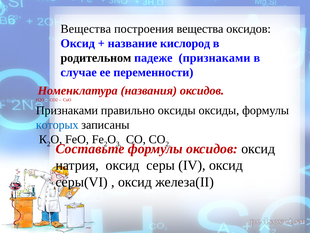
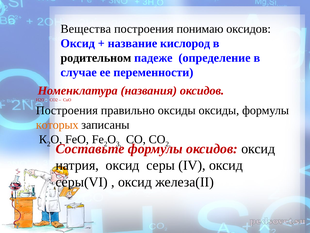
построения вещества: вещества -> понимаю
падеже признаками: признаками -> определение
Признаками at (67, 110): Признаками -> Построения
которых colour: blue -> orange
